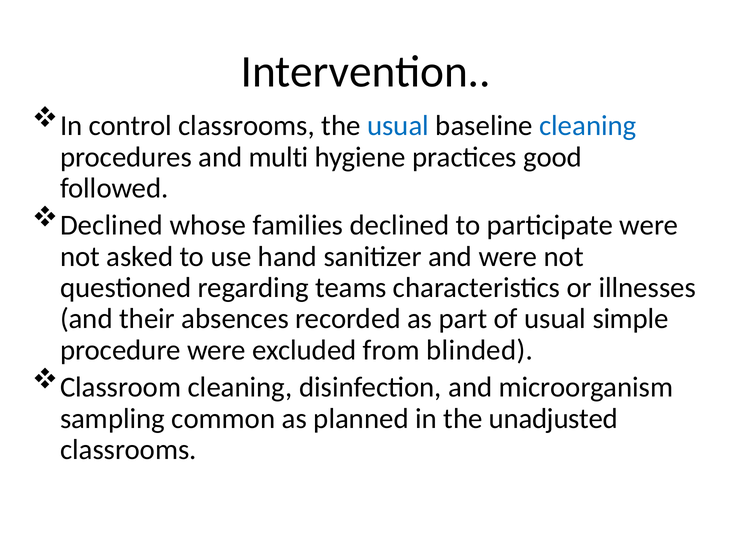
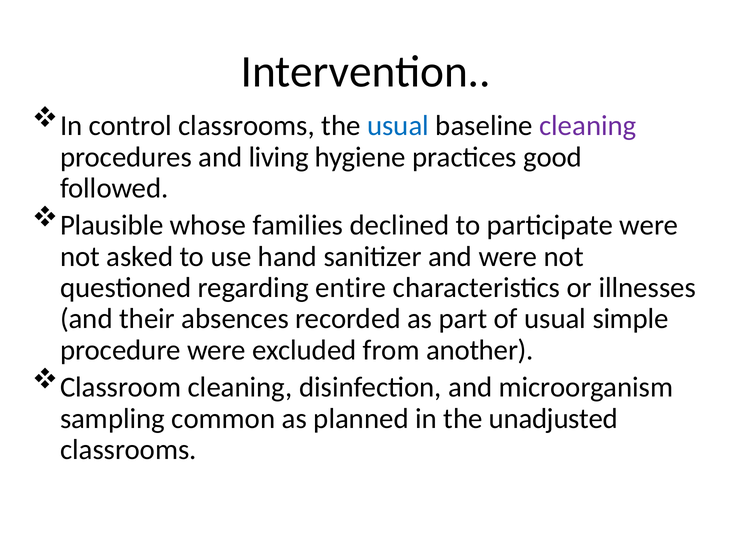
cleaning at (588, 126) colour: blue -> purple
multi: multi -> living
Declined at (112, 225): Declined -> Plausible
teams: teams -> entire
blinded: blinded -> another
